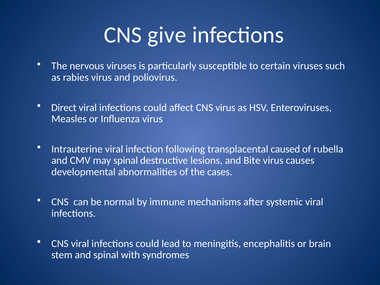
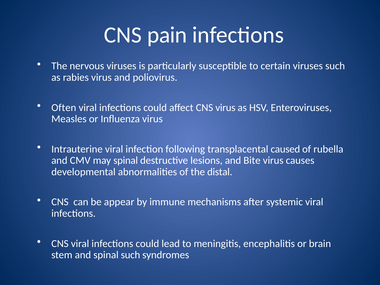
give: give -> pain
Direct: Direct -> Often
cases: cases -> distal
normal: normal -> appear
spinal with: with -> such
